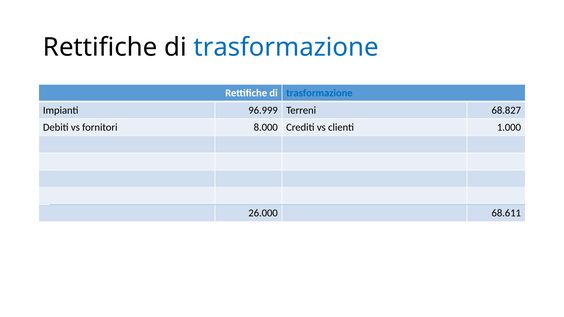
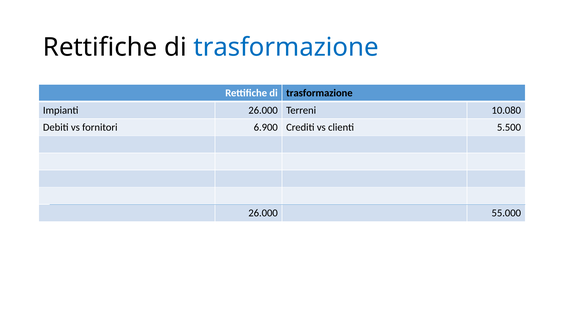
trasformazione at (319, 93) colour: blue -> black
Impianti 96.999: 96.999 -> 26.000
68.827: 68.827 -> 10.080
8.000: 8.000 -> 6.900
1.000: 1.000 -> 5.500
68.611: 68.611 -> 55.000
